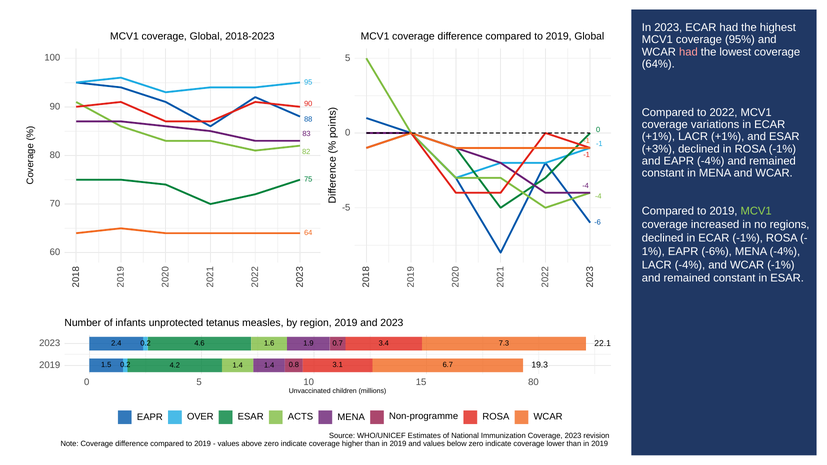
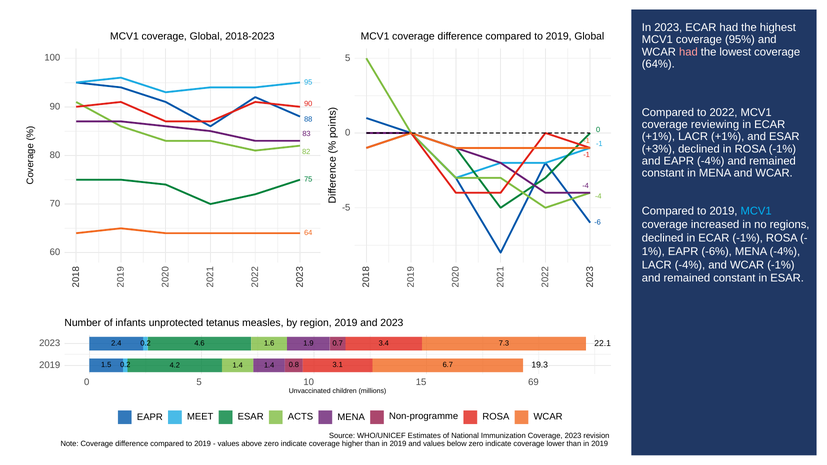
variations: variations -> reviewing
MCV1 at (756, 211) colour: light green -> light blue
15 80: 80 -> 69
OVER: OVER -> MEET
